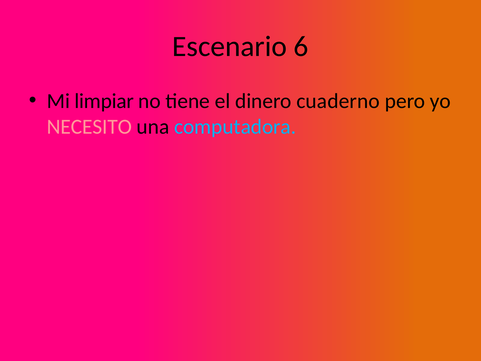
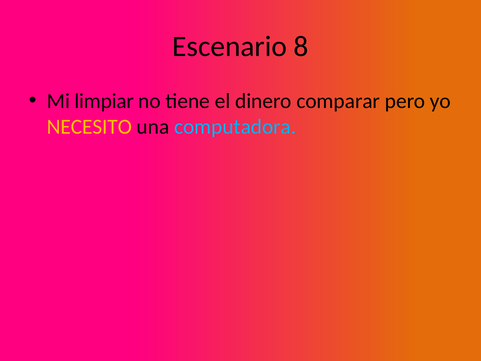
6: 6 -> 8
cuaderno: cuaderno -> comparar
NECESITO colour: pink -> yellow
